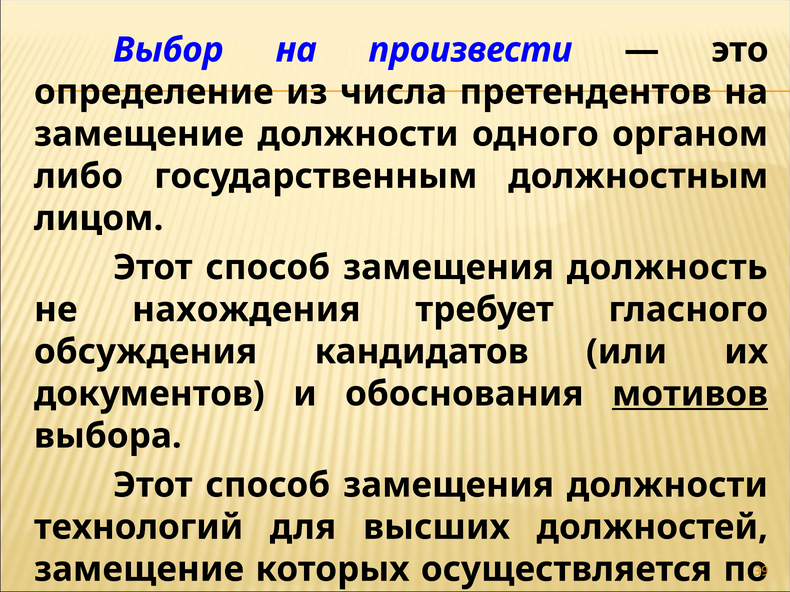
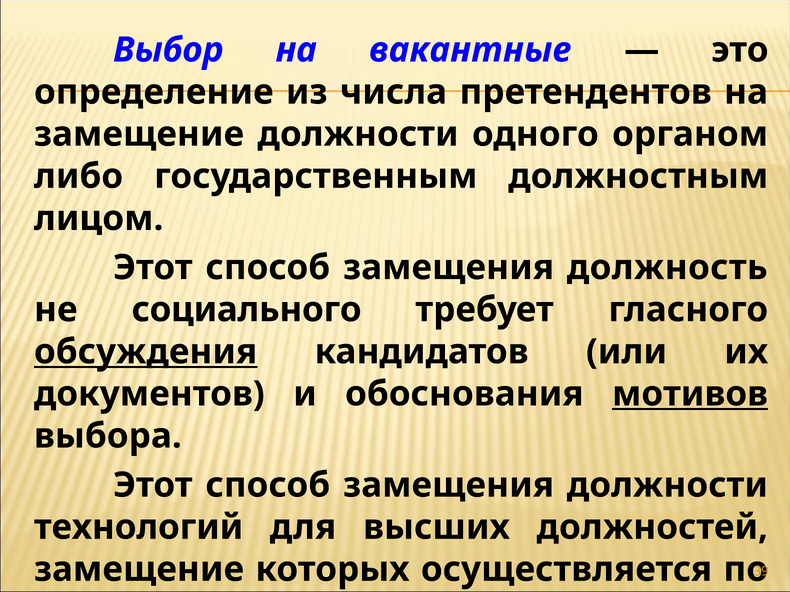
произвести: произвести -> вакантные
нахождения: нахождения -> социального
обсуждения underline: none -> present
